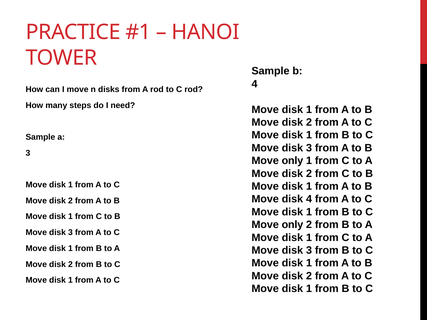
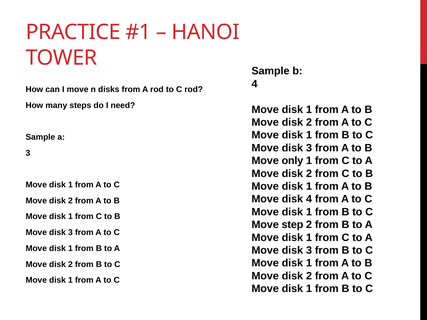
only at (292, 225): only -> step
